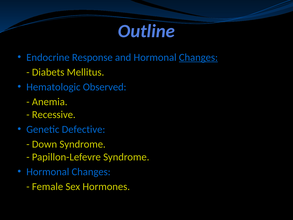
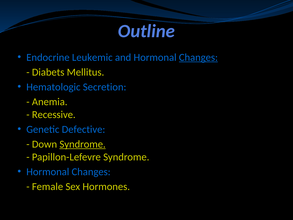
Response: Response -> Leukemic
Observed: Observed -> Secretion
Syndrome at (83, 144) underline: none -> present
